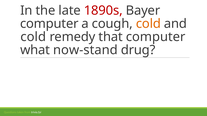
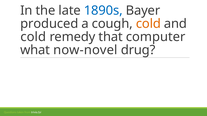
1890s colour: red -> blue
computer at (49, 24): computer -> produced
now-stand: now-stand -> now-novel
